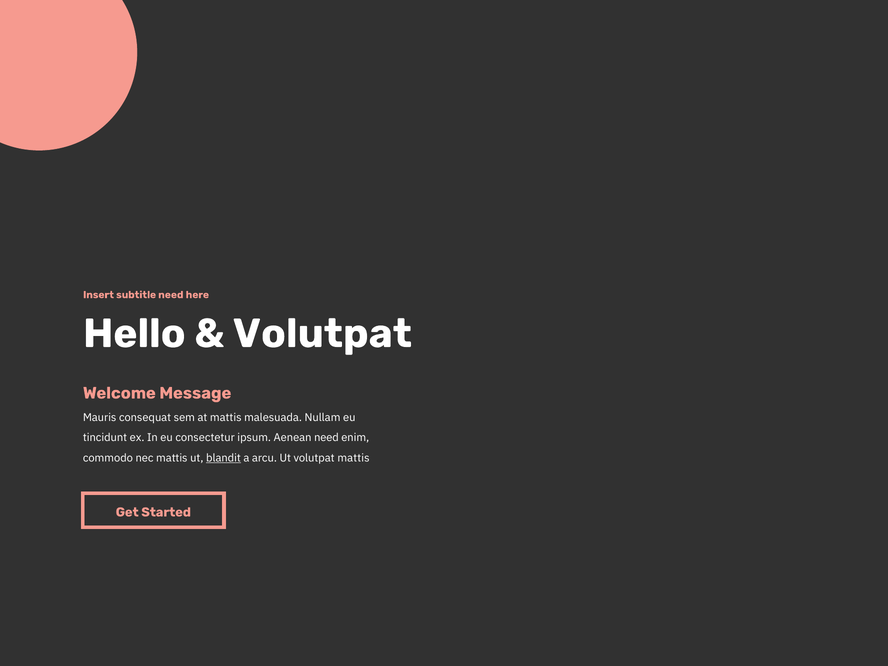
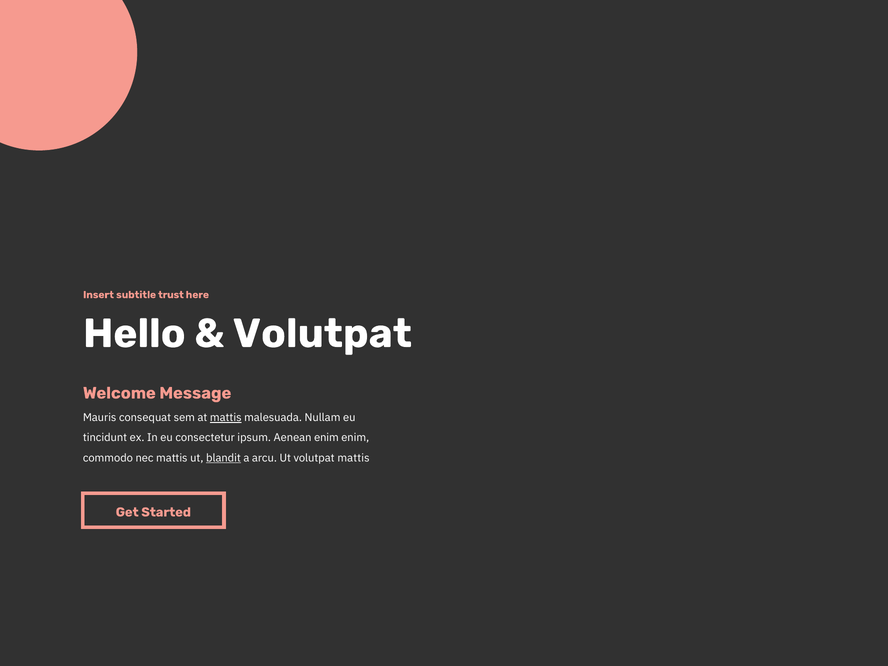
subtitle need: need -> trust
mattis at (226, 418) underline: none -> present
Aenean need: need -> enim
